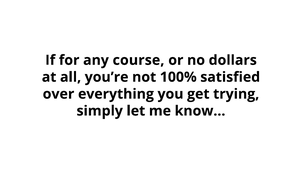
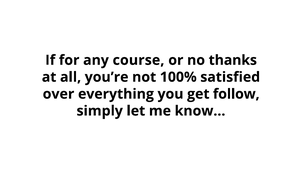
dollars: dollars -> thanks
trying: trying -> follow
